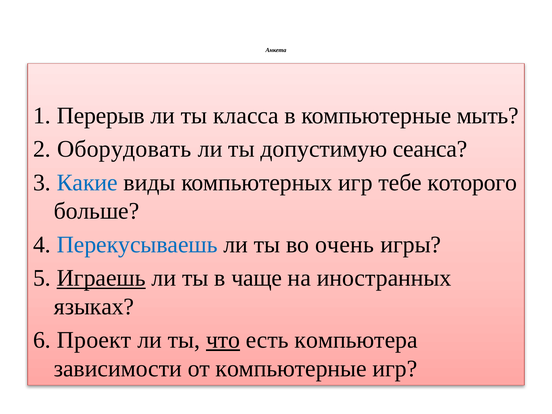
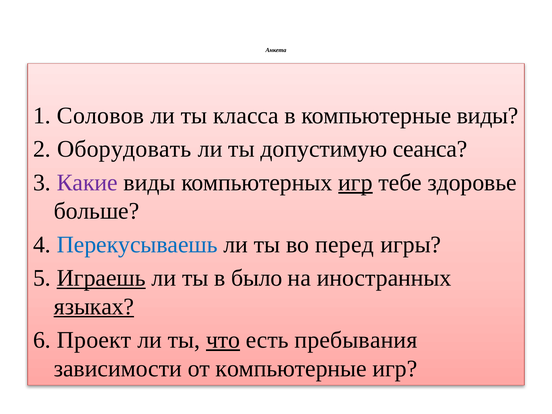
Перерыв: Перерыв -> Соловов
компьютерные мыть: мыть -> виды
Какие colour: blue -> purple
игр at (355, 183) underline: none -> present
которого: которого -> здоровье
очень: очень -> перед
чаще: чаще -> было
языках underline: none -> present
компьютера: компьютера -> пребывания
